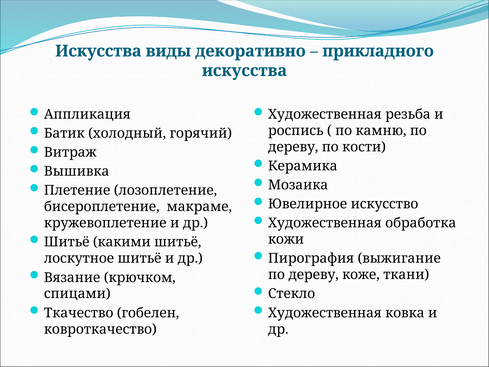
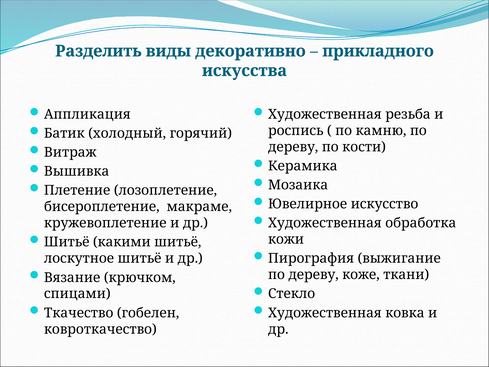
Искусства at (98, 51): Искусства -> Разделить
